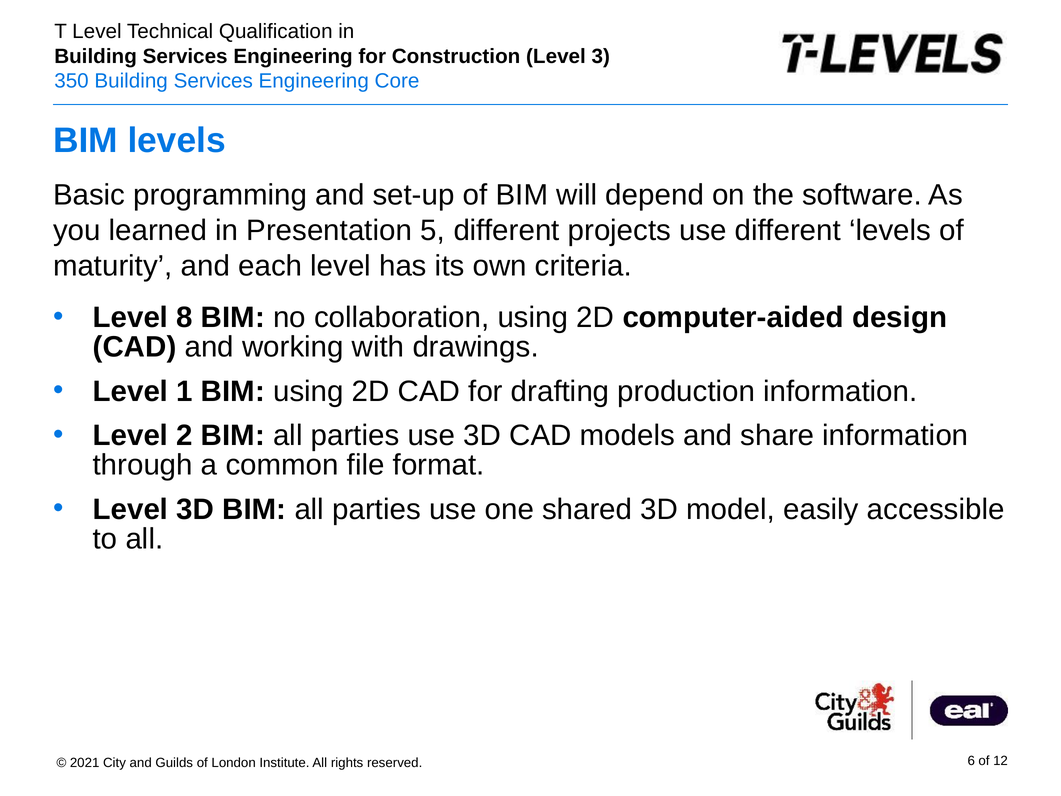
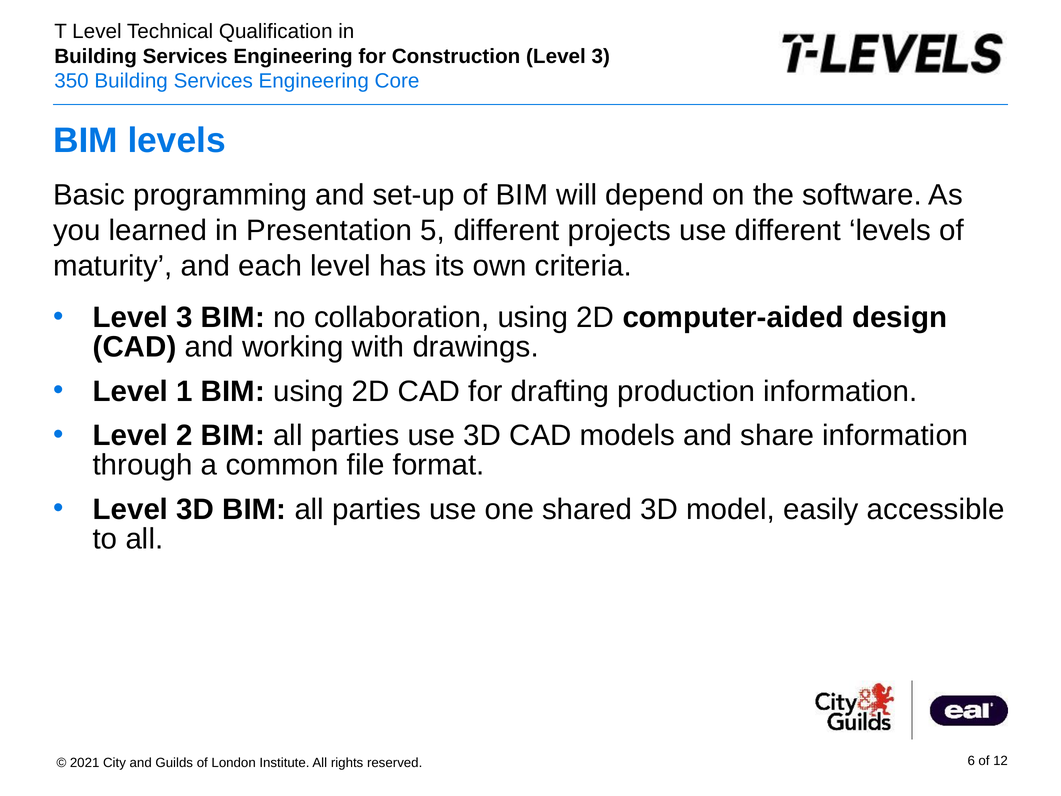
8 at (185, 318): 8 -> 3
